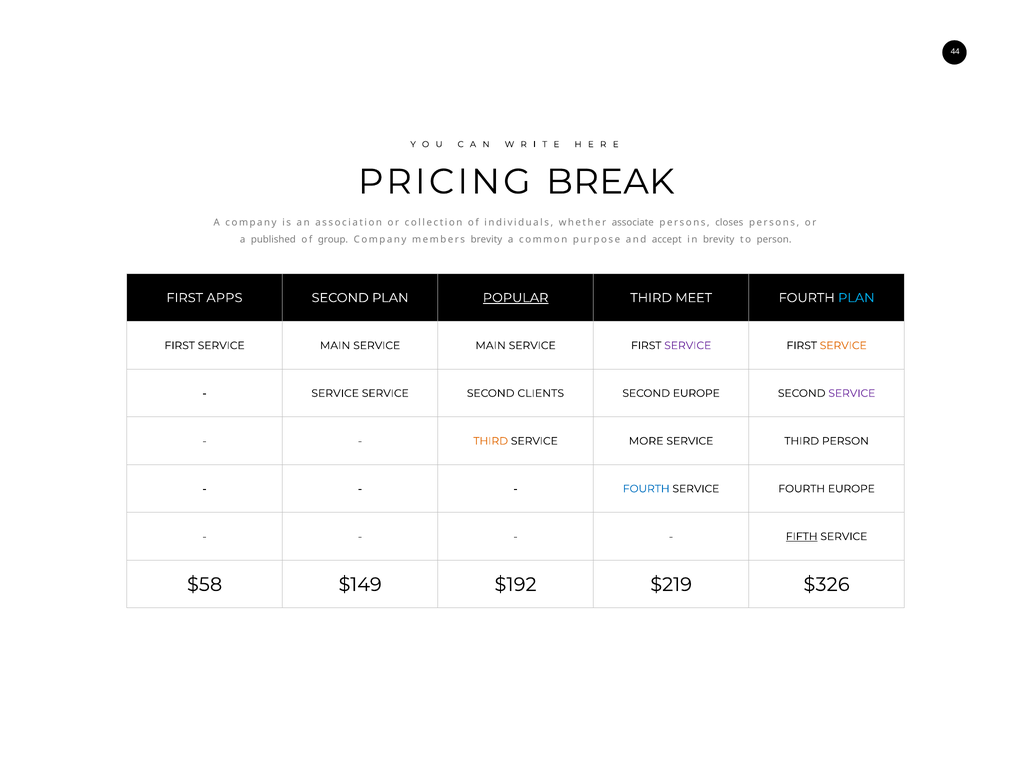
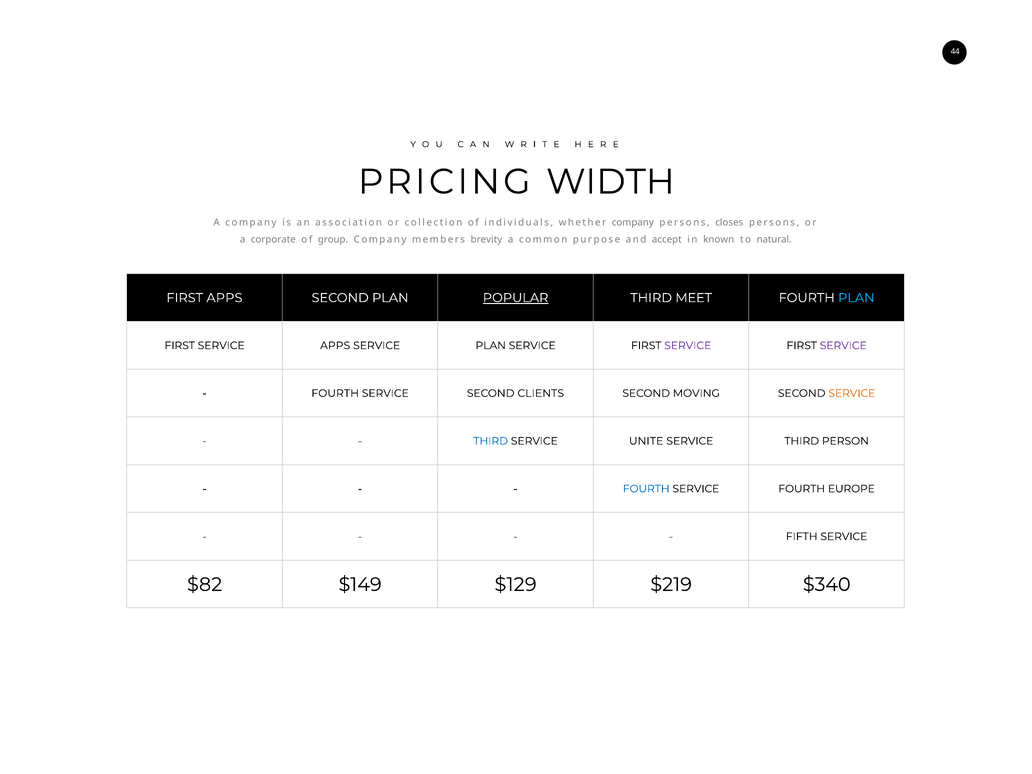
BREAK: BREAK -> WIDTH
whether associate: associate -> company
published: published -> corporate
in brevity: brevity -> known
to person: person -> natural
FIRST SERVICE MAIN: MAIN -> APPS
MAIN at (491, 346): MAIN -> PLAN
SERVICE at (843, 346) colour: orange -> purple
SERVICE at (335, 393): SERVICE -> FOURTH
SECOND EUROPE: EUROPE -> MOVING
SERVICE at (852, 393) colour: purple -> orange
THIRD at (491, 441) colour: orange -> blue
MORE: MORE -> UNITE
FIFTH underline: present -> none
$58: $58 -> $82
$192: $192 -> $129
$326: $326 -> $340
